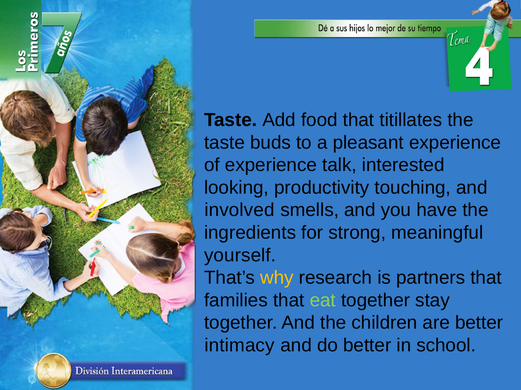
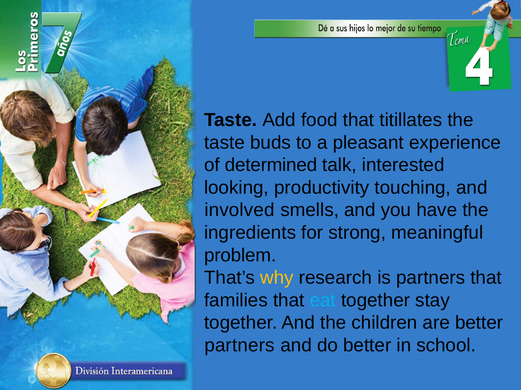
of experience: experience -> determined
yourself: yourself -> problem
eat colour: light green -> light blue
intimacy at (240, 346): intimacy -> partners
